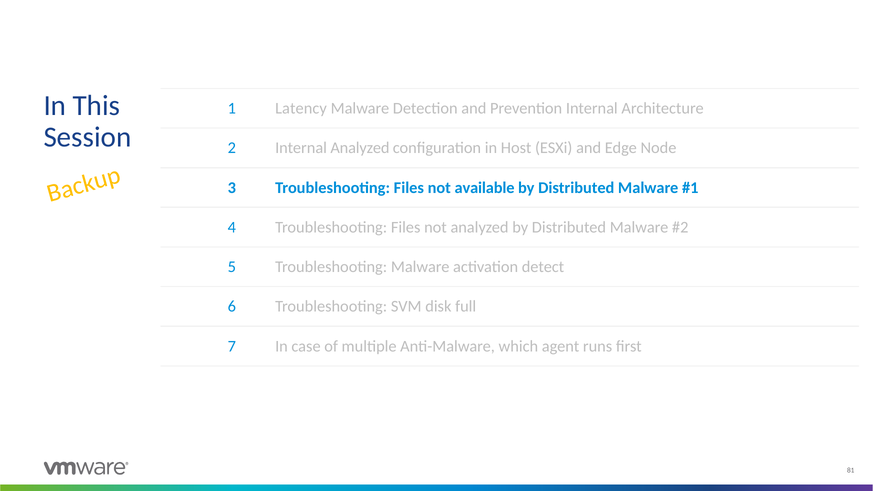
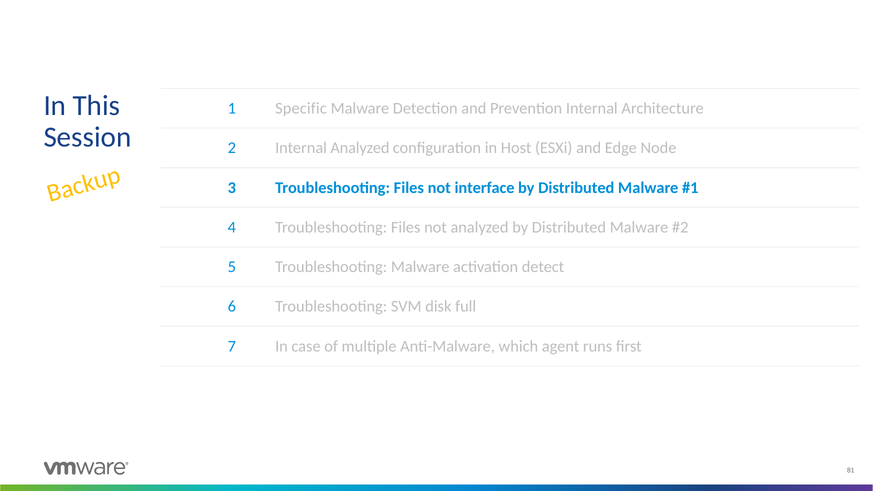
Latency: Latency -> Specific
available: available -> interface
